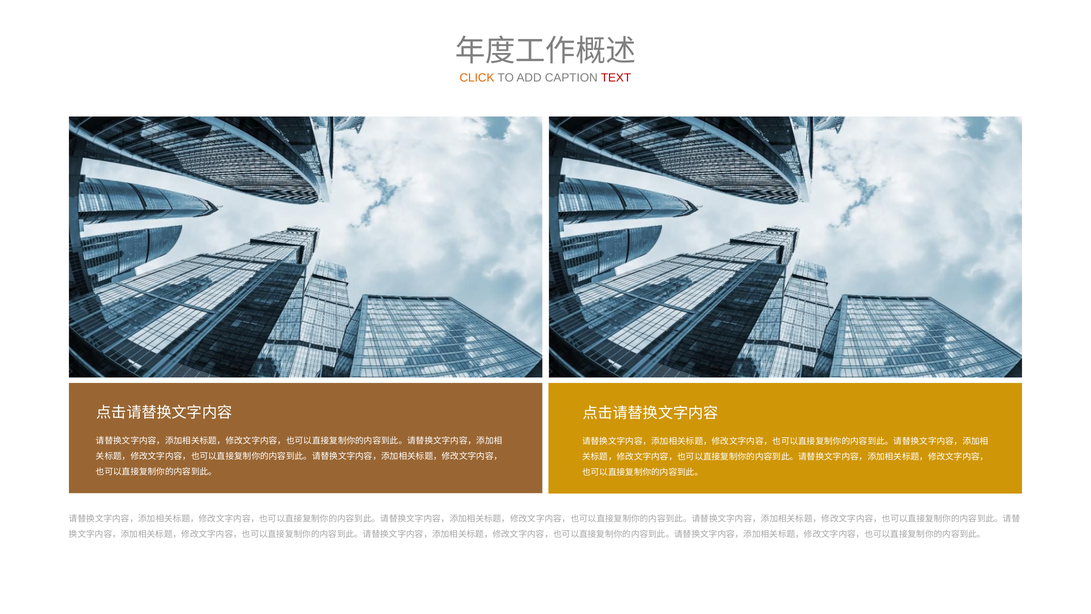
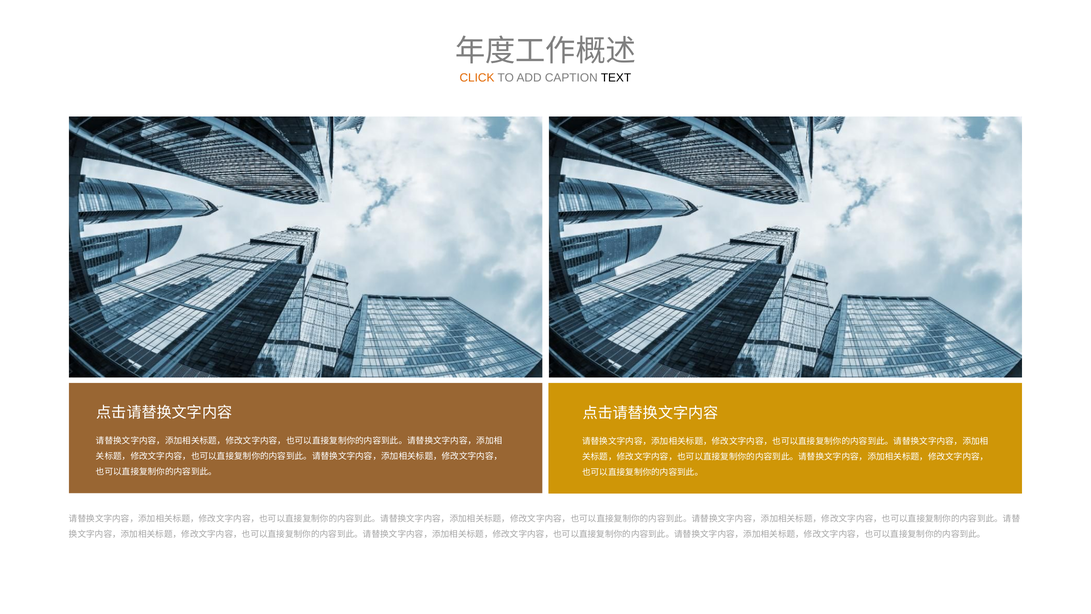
TEXT colour: red -> black
